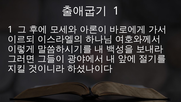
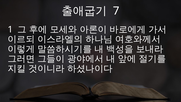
1 at (116, 11): 1 -> 7
